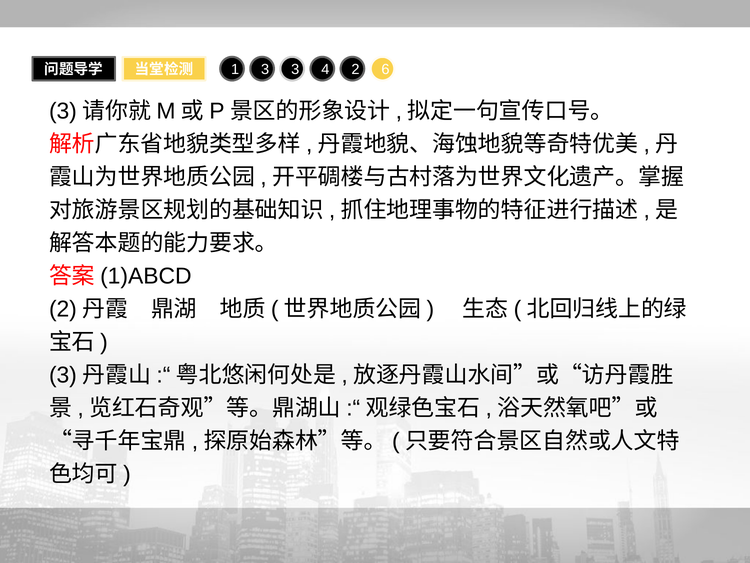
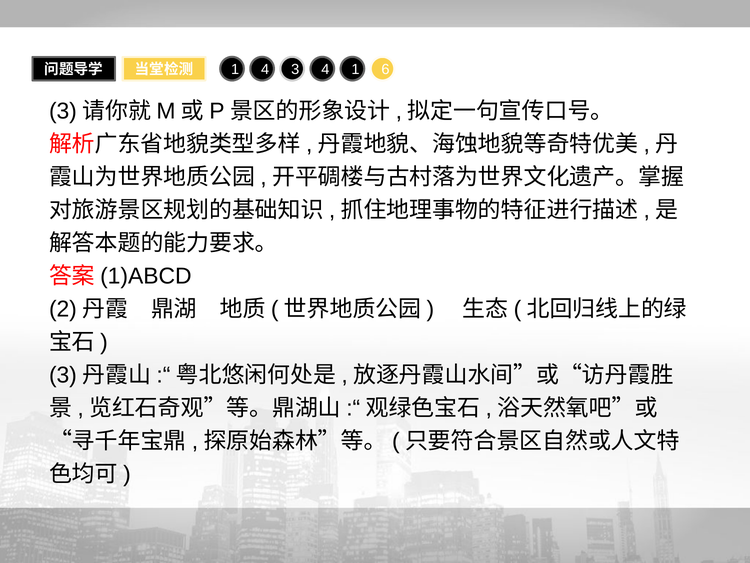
1 3: 3 -> 4
4 2: 2 -> 1
